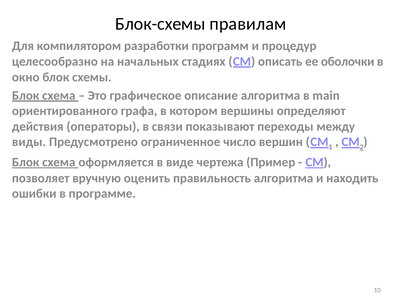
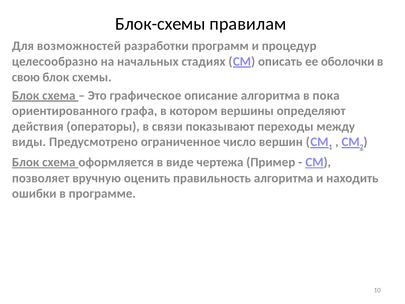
компилятором: компилятором -> возможностей
окно: окно -> свою
main: main -> пока
